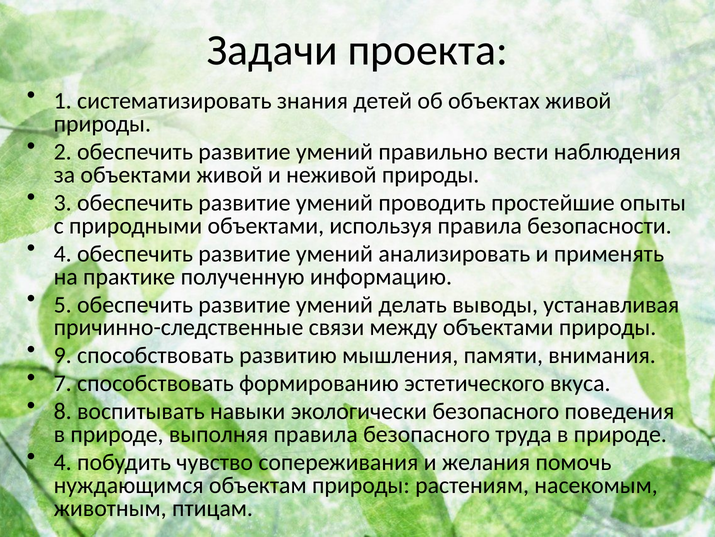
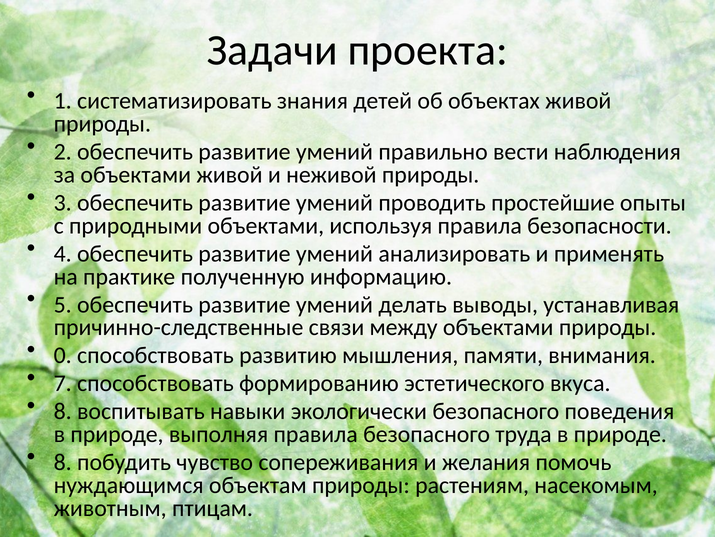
9: 9 -> 0
4 at (63, 462): 4 -> 8
